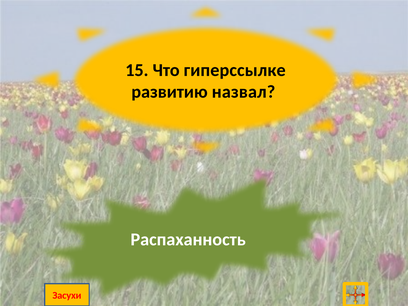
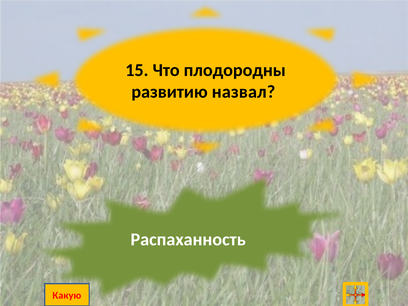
гиперссылке: гиперссылке -> плодородны
Засухи: Засухи -> Какую
